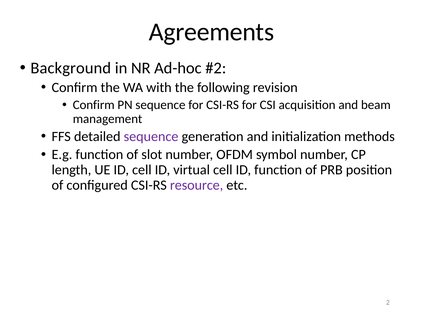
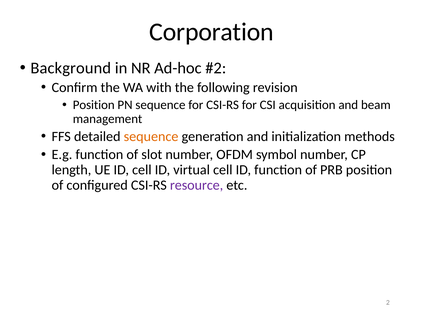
Agreements: Agreements -> Corporation
Confirm at (94, 105): Confirm -> Position
sequence at (151, 137) colour: purple -> orange
